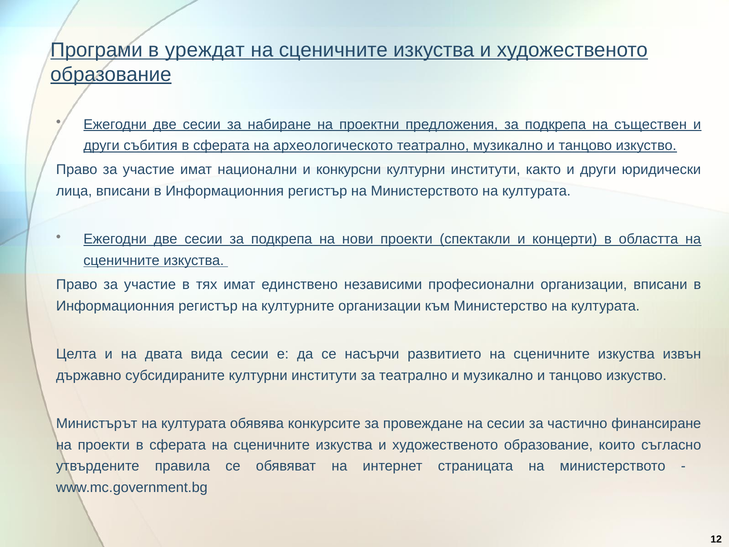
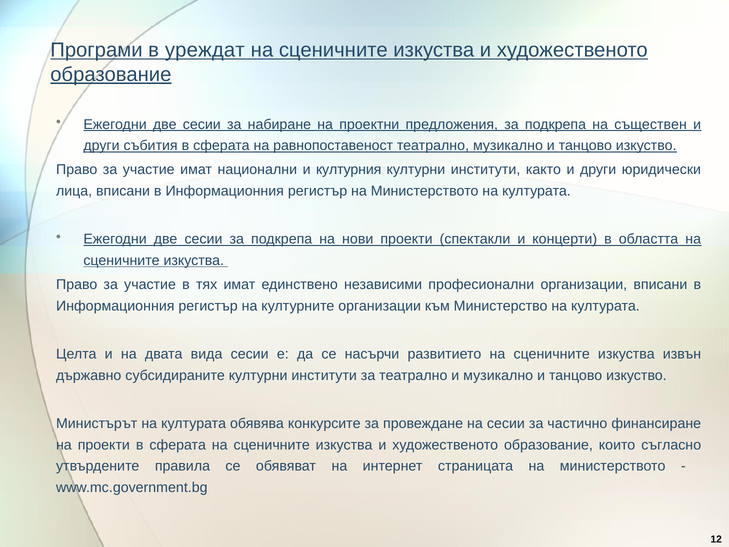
археологическото: археологическото -> равнопоставеност
конкурсни: конкурсни -> културния
